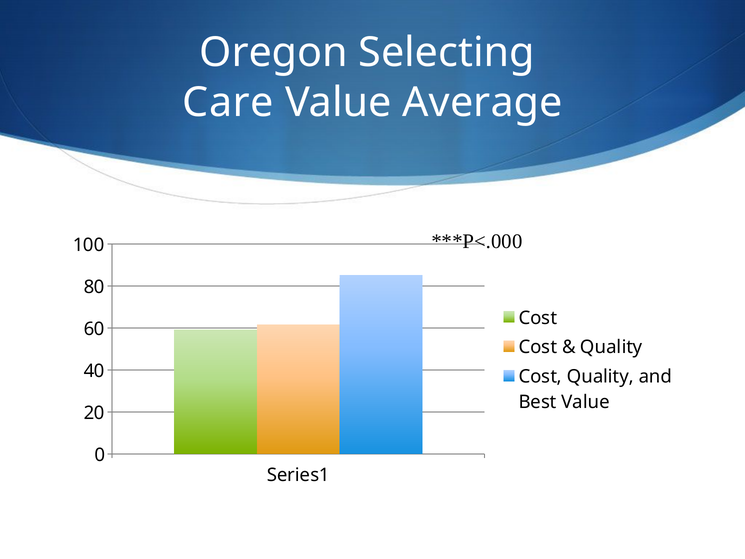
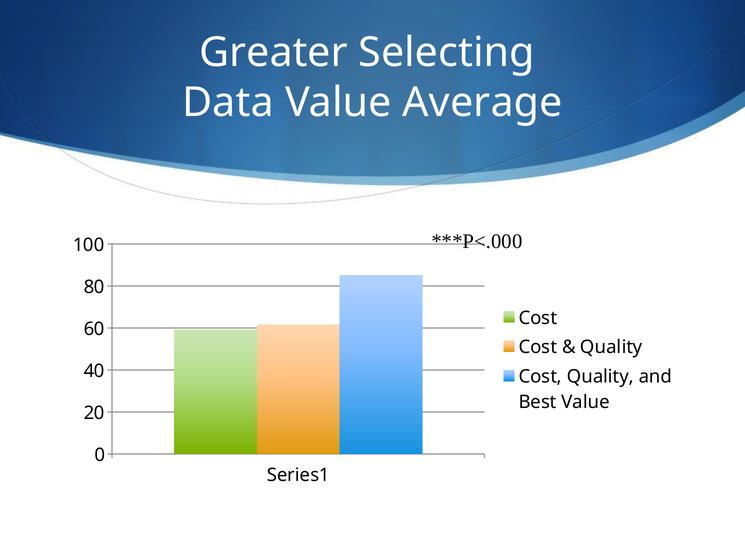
Oregon: Oregon -> Greater
Care: Care -> Data
